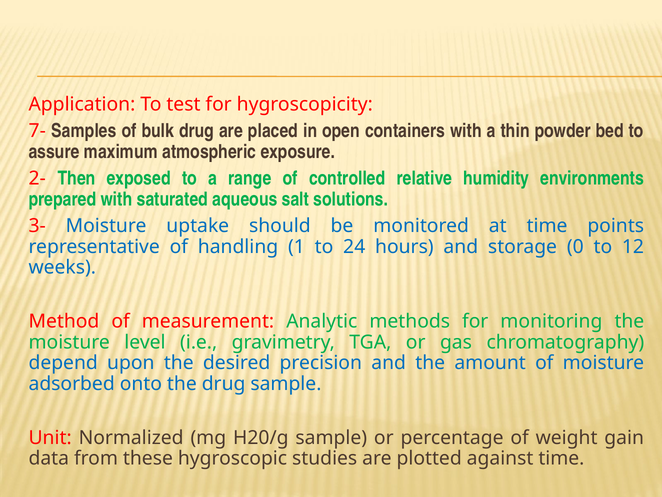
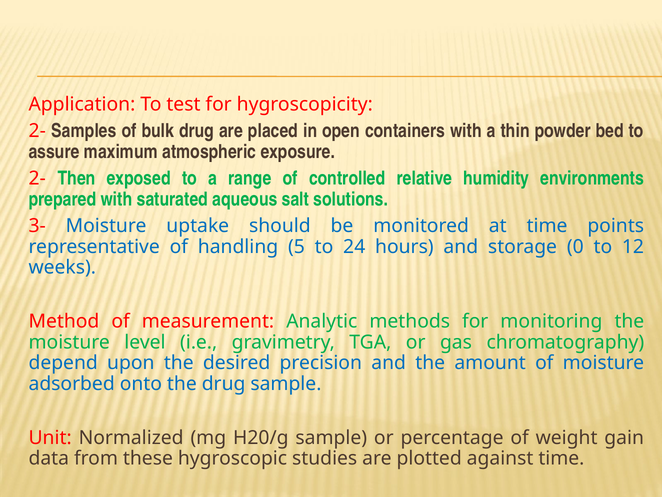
7- at (37, 131): 7- -> 2-
1: 1 -> 5
